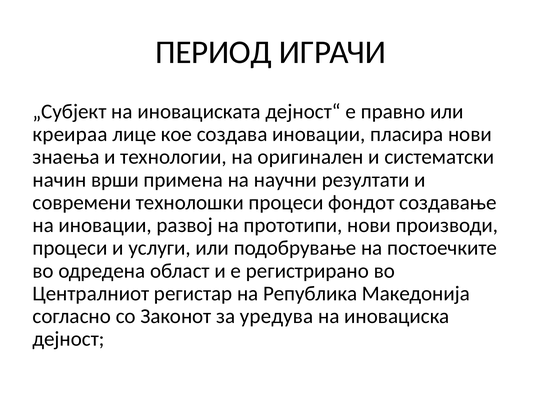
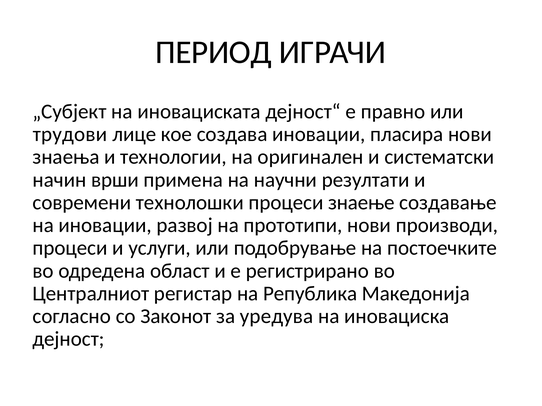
креираа: креираа -> трудови
фондот: фондот -> знаење
